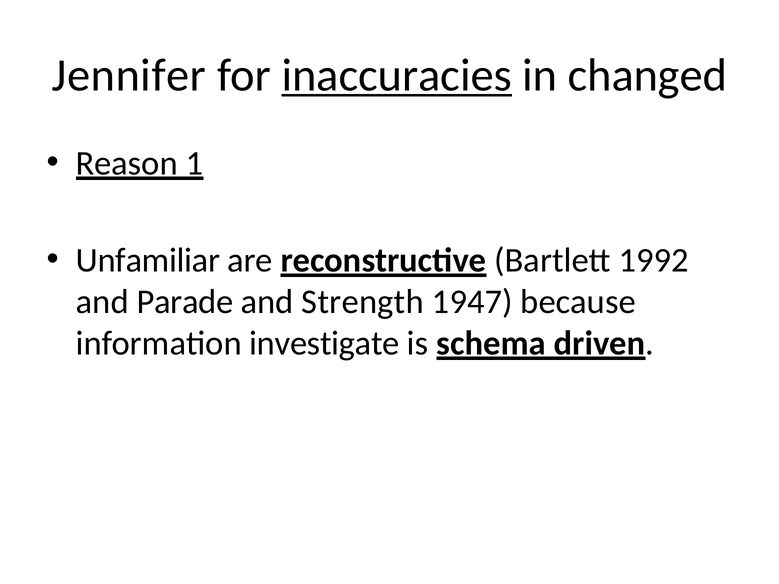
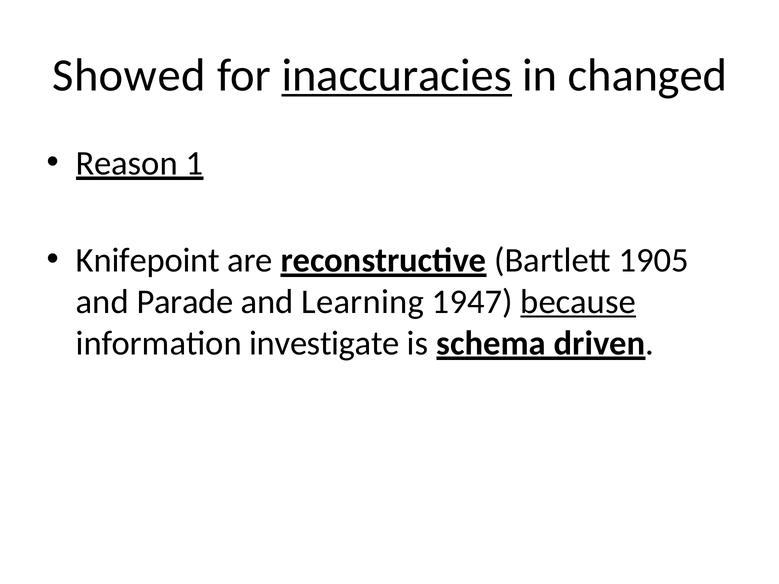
Jennifer: Jennifer -> Showed
Unfamiliar: Unfamiliar -> Knifepoint
1992: 1992 -> 1905
Strength: Strength -> Learning
because underline: none -> present
